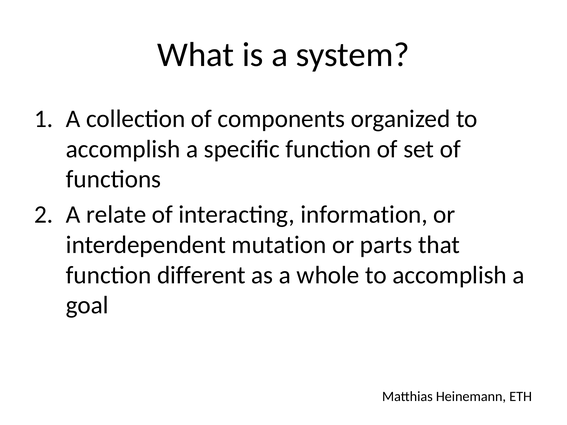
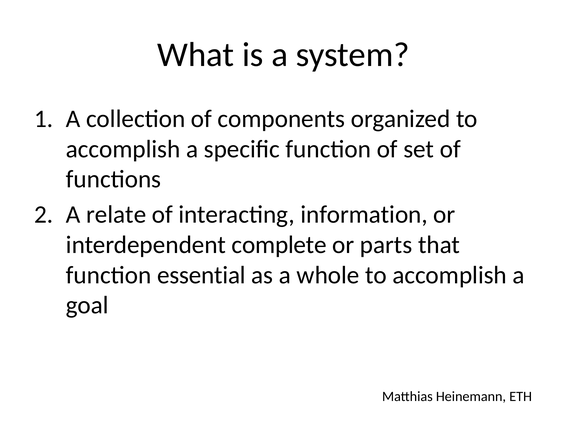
mutation: mutation -> complete
different: different -> essential
